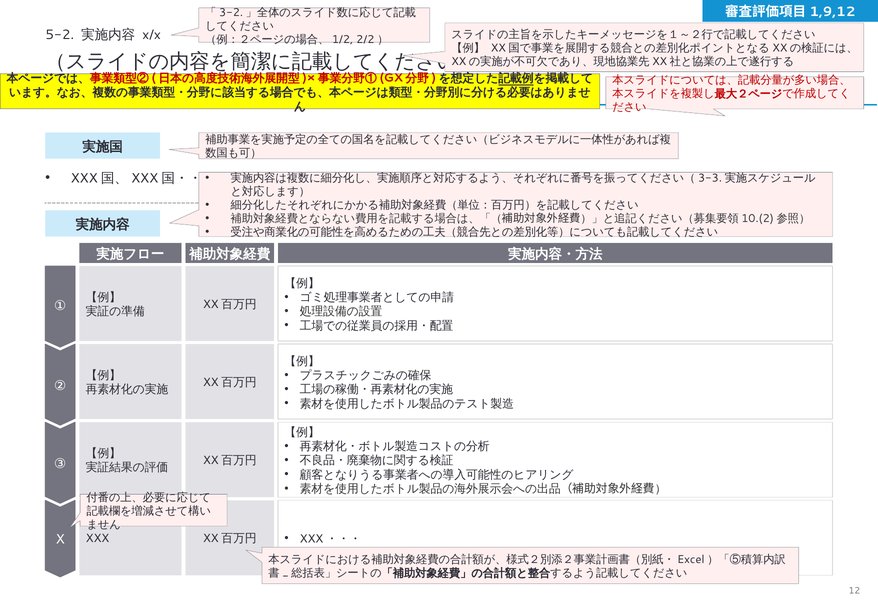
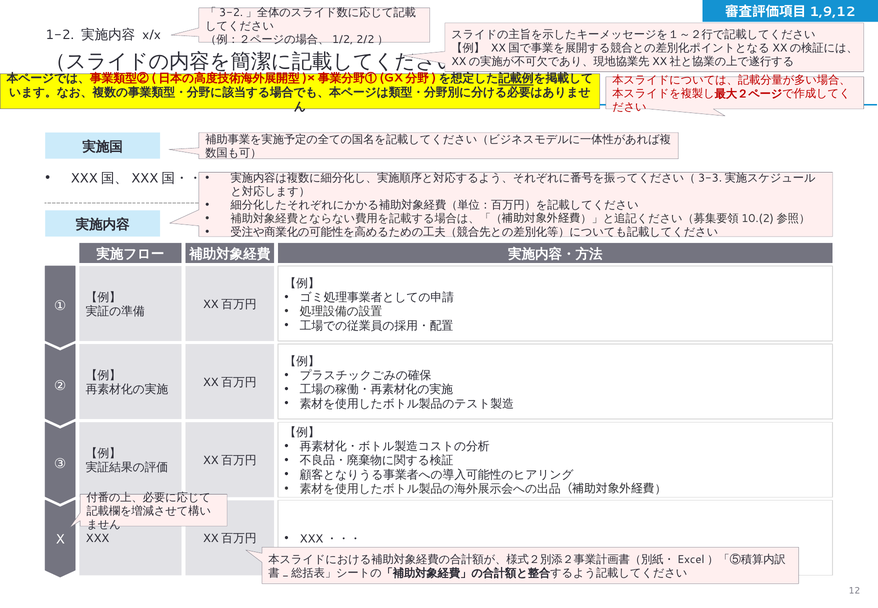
5-2: 5-2 -> 1-2
